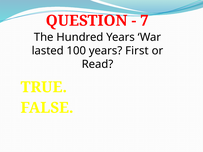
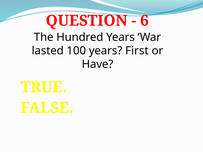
7: 7 -> 6
Read: Read -> Have
